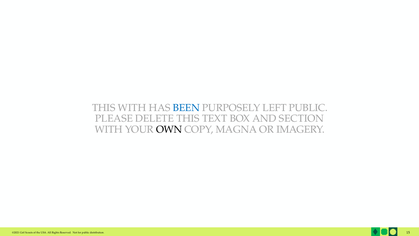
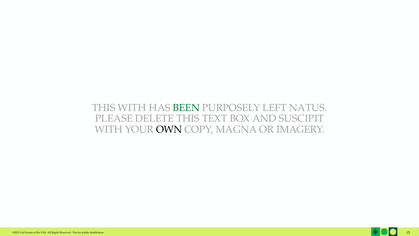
BEEN colour: blue -> green
LEFT PUBLIC: PUBLIC -> NATUS
SECTION: SECTION -> SUSCIPIT
